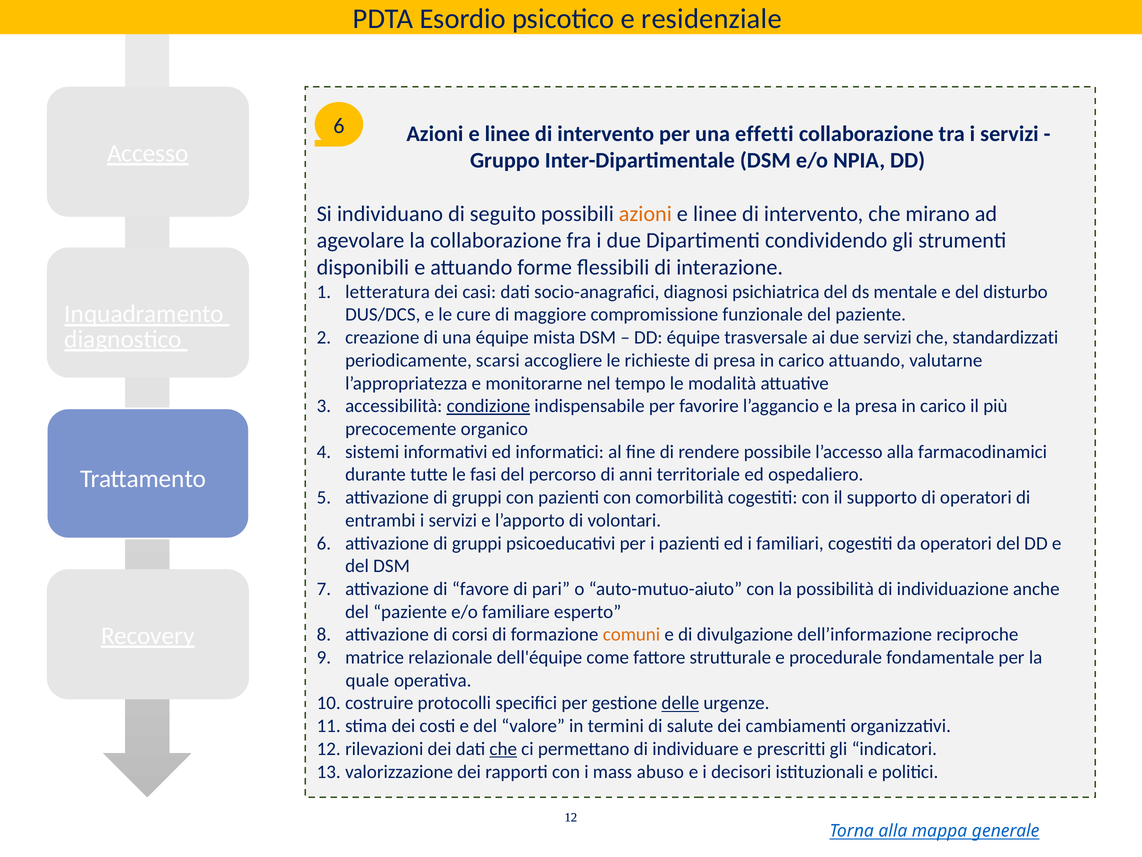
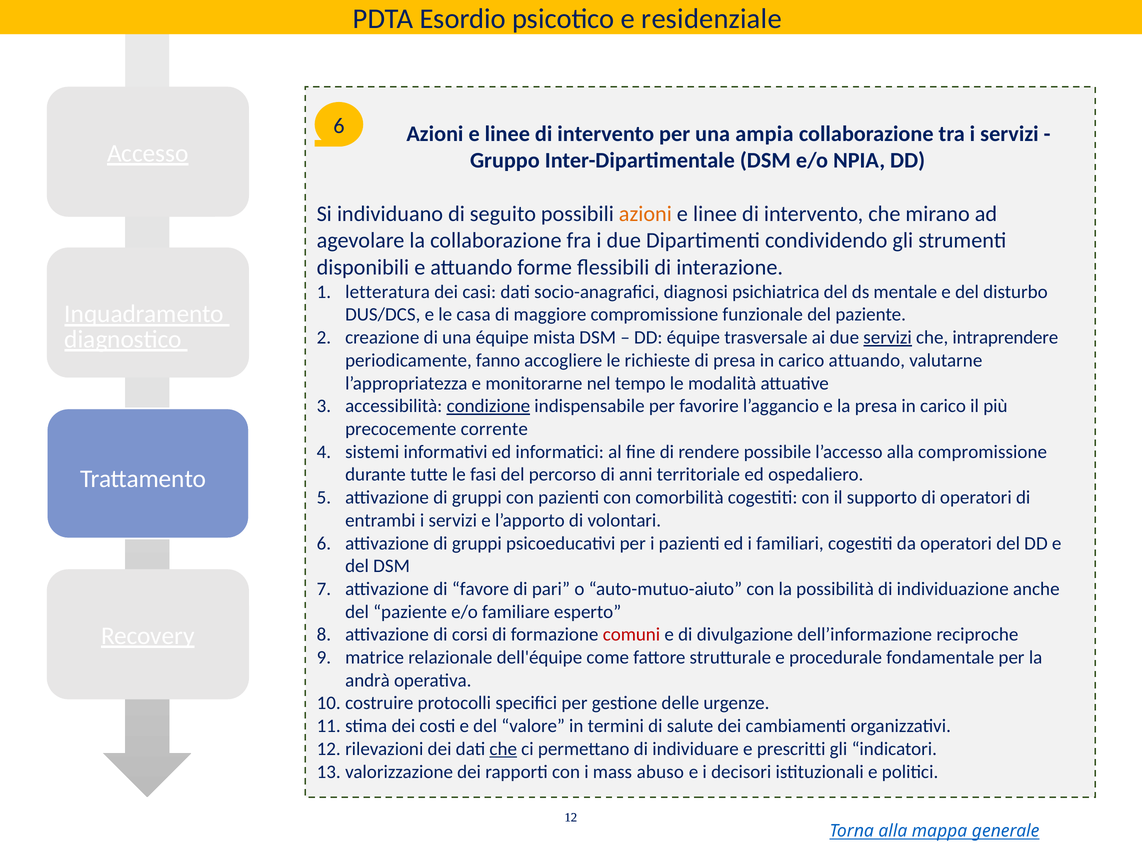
effetti: effetti -> ampia
cure: cure -> casa
servizi at (888, 337) underline: none -> present
standardizzati: standardizzati -> intraprendere
scarsi: scarsi -> fanno
organico: organico -> corrente
alla farmacodinamici: farmacodinamici -> compromissione
comuni colour: orange -> red
quale: quale -> andrà
delle underline: present -> none
